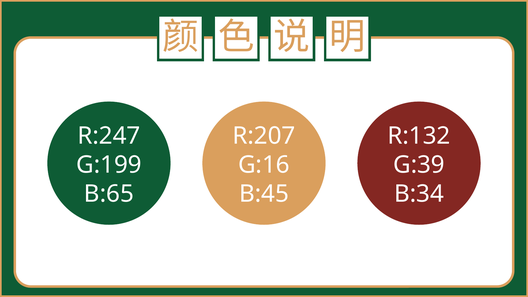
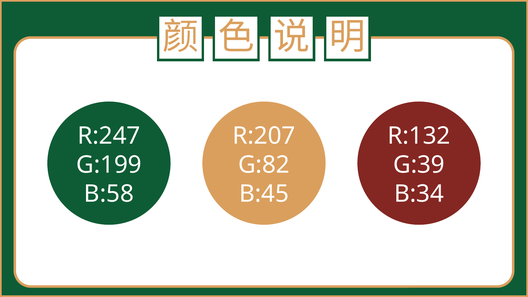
G:16: G:16 -> G:82
B:65: B:65 -> B:58
